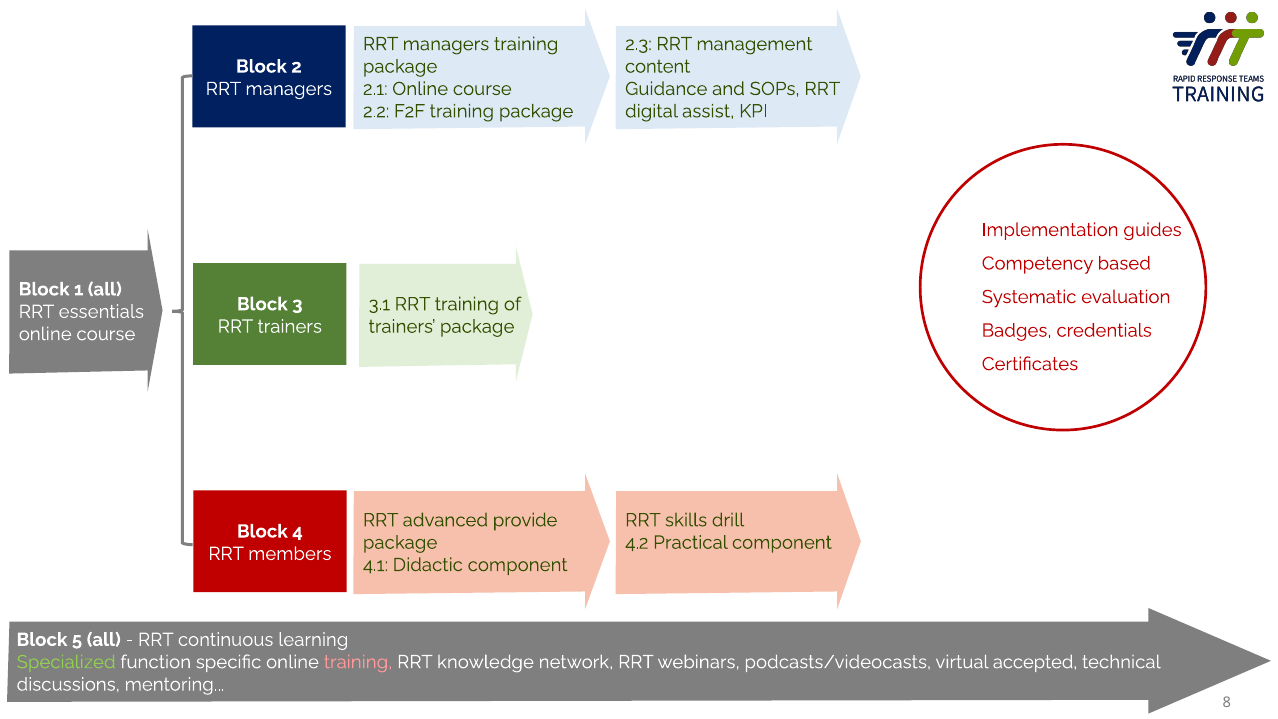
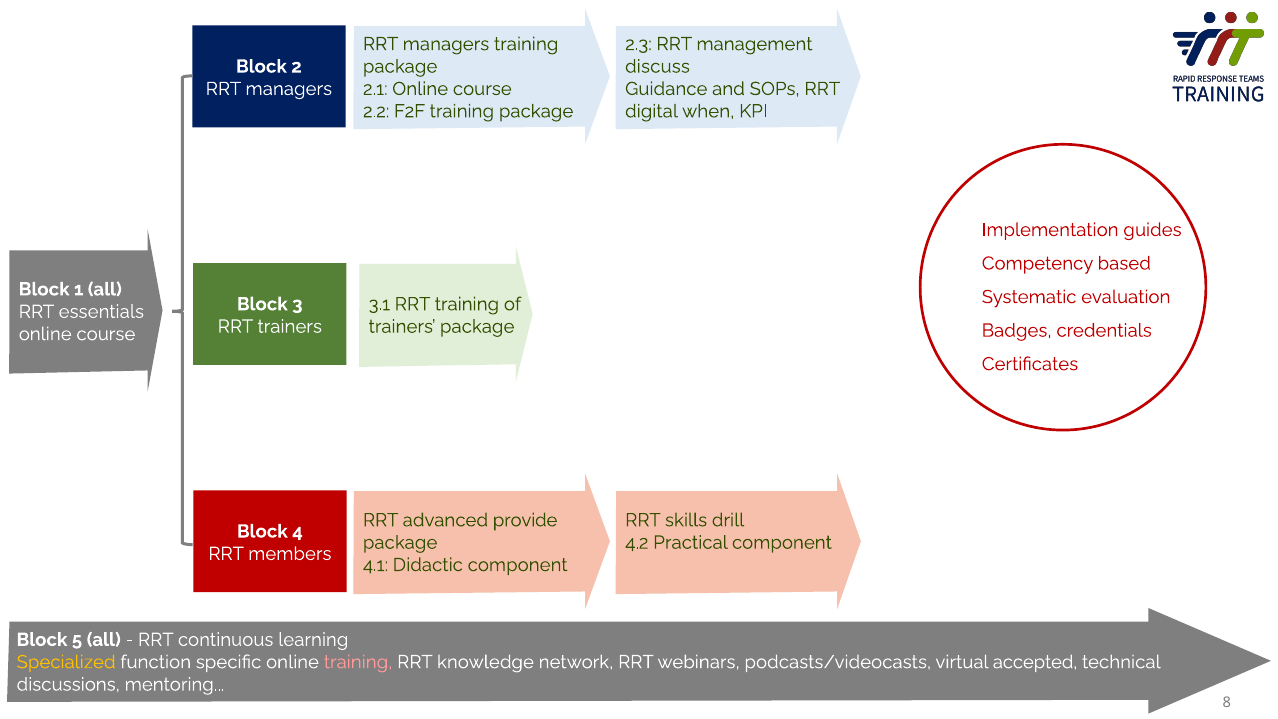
content: content -> discuss
assist: assist -> when
Specialized colour: light green -> yellow
